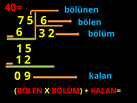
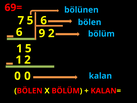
40=: 40= -> 69=
3: 3 -> 9
0 9: 9 -> 0
